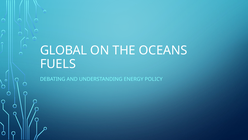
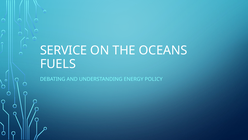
GLOBAL: GLOBAL -> SERVICE
